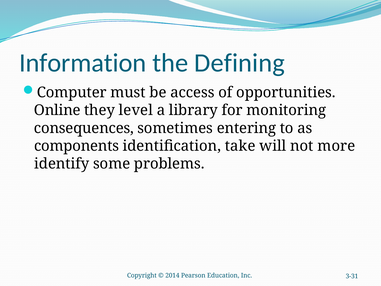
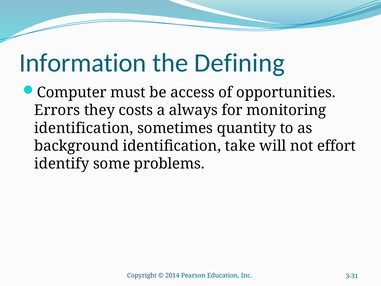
Online: Online -> Errors
level: level -> costs
library: library -> always
consequences at (84, 128): consequences -> identification
entering: entering -> quantity
components: components -> background
more: more -> effort
